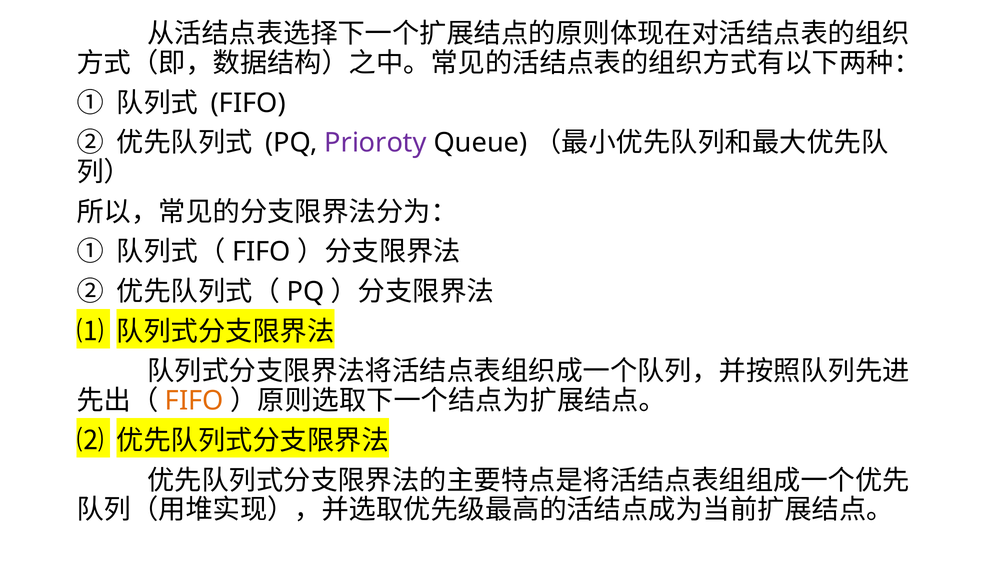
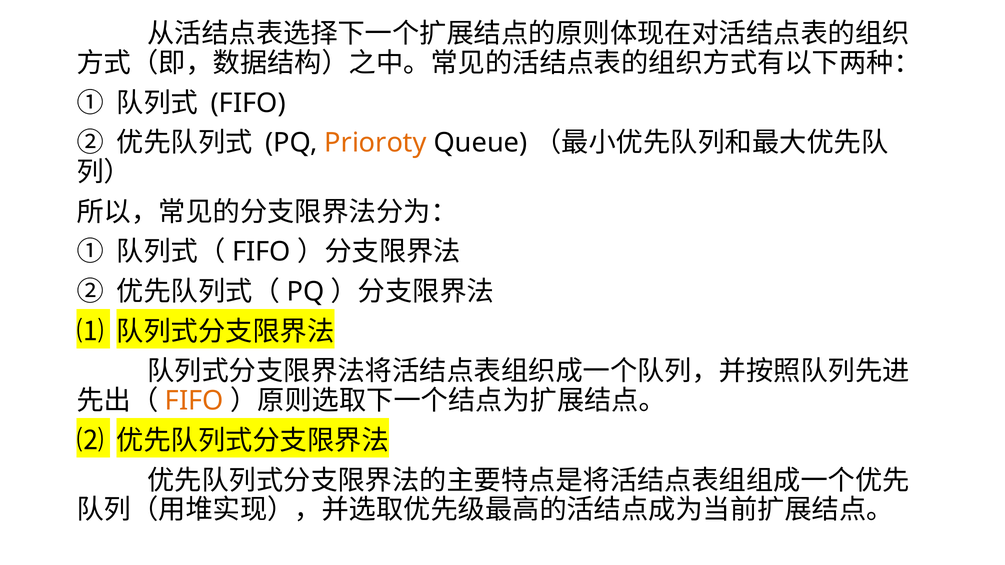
Prioroty colour: purple -> orange
